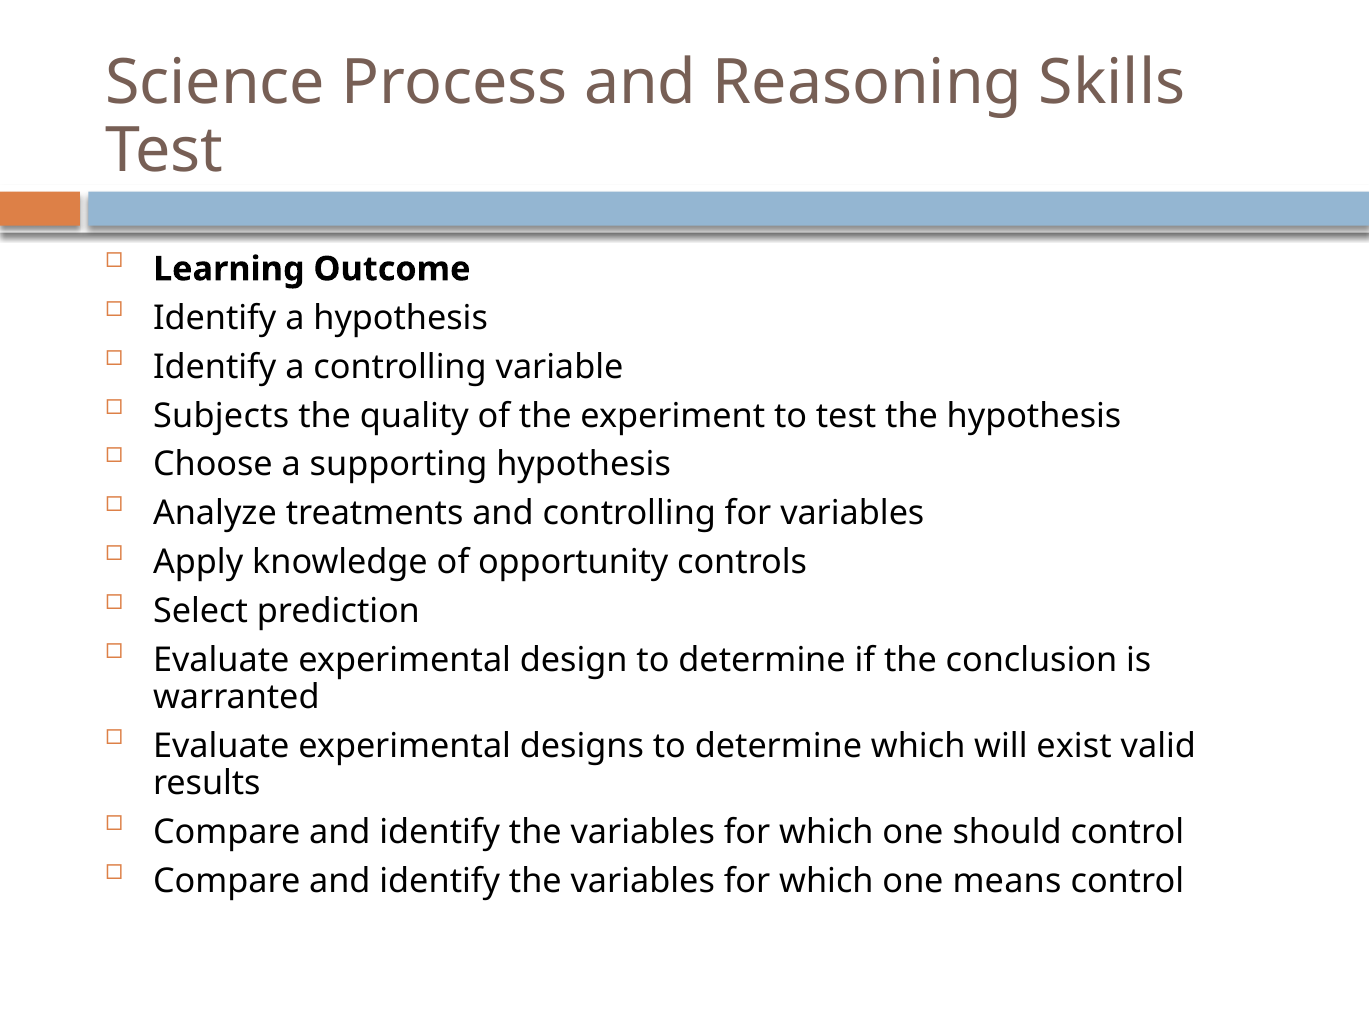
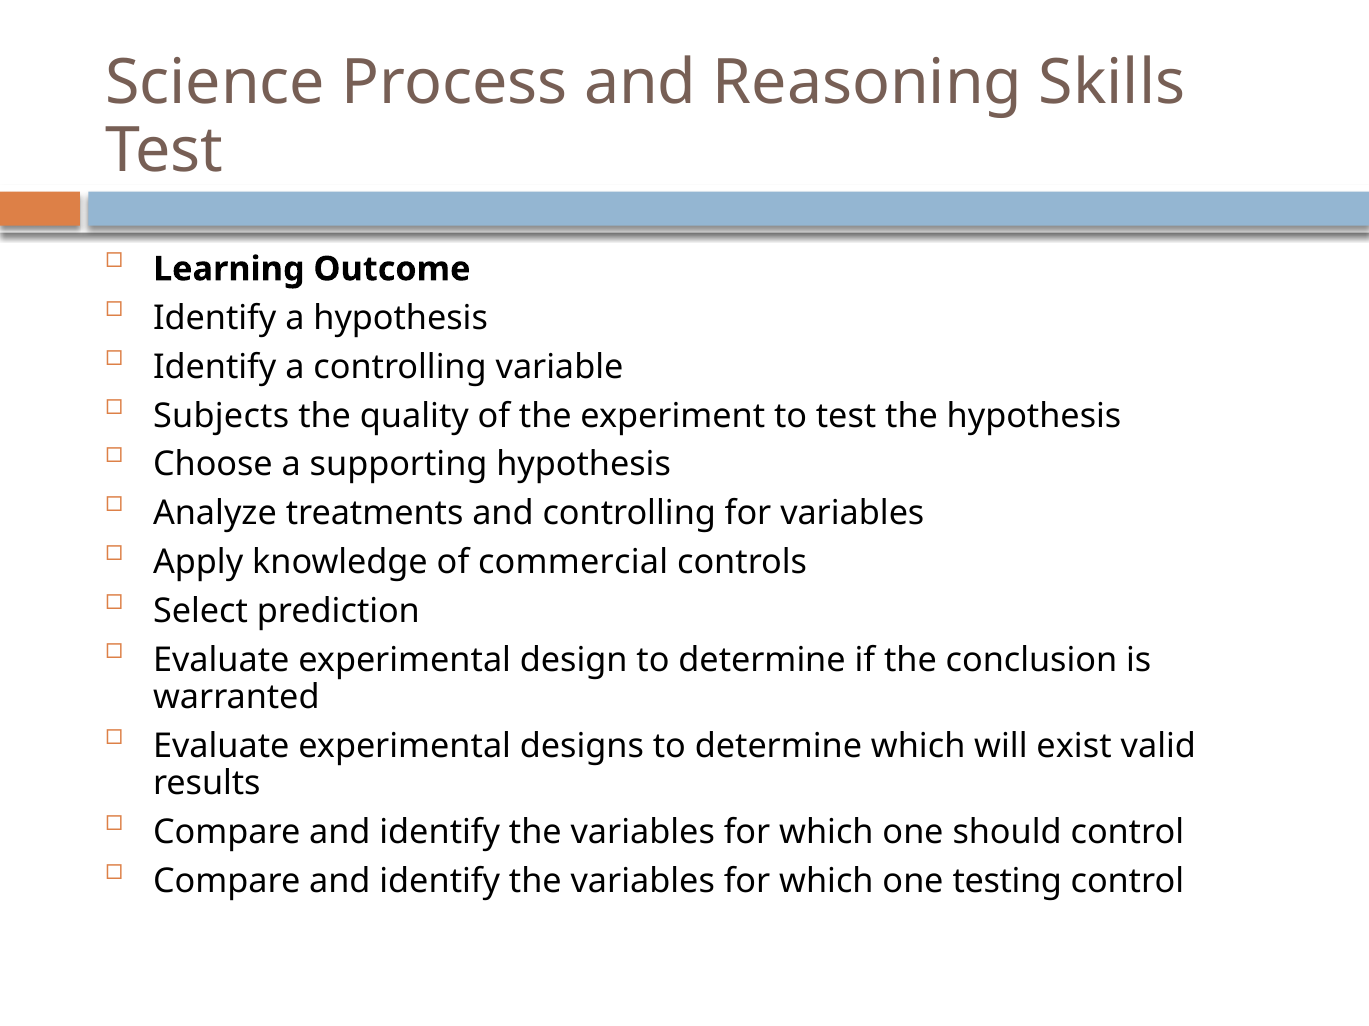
opportunity: opportunity -> commercial
means: means -> testing
